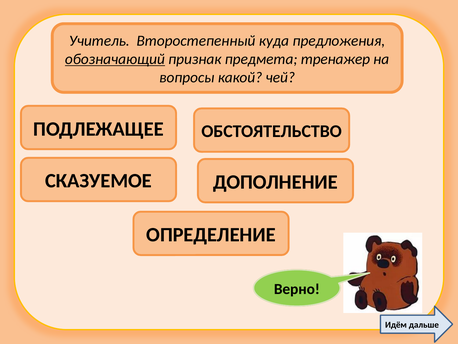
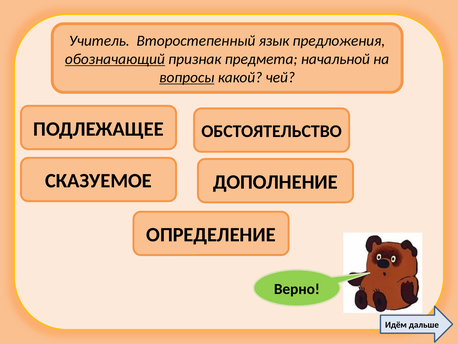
куда: куда -> язык
тренажер: тренажер -> начальной
вопросы underline: none -> present
